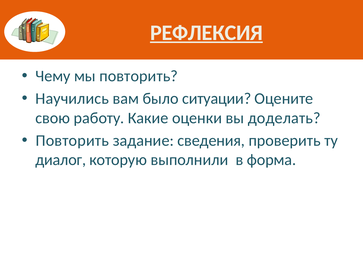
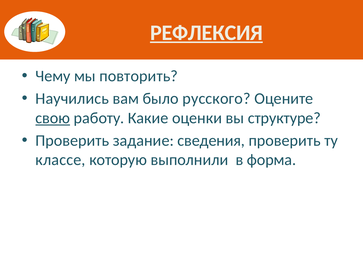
ситуации: ситуации -> русского
свою underline: none -> present
доделать: доделать -> структуре
Повторить at (72, 141): Повторить -> Проверить
диалог: диалог -> классе
